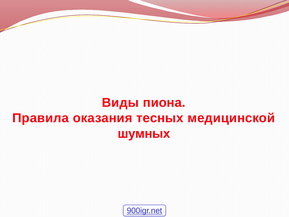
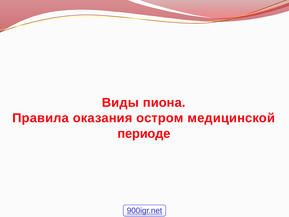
тесных: тесных -> остром
шумных: шумных -> периоде
